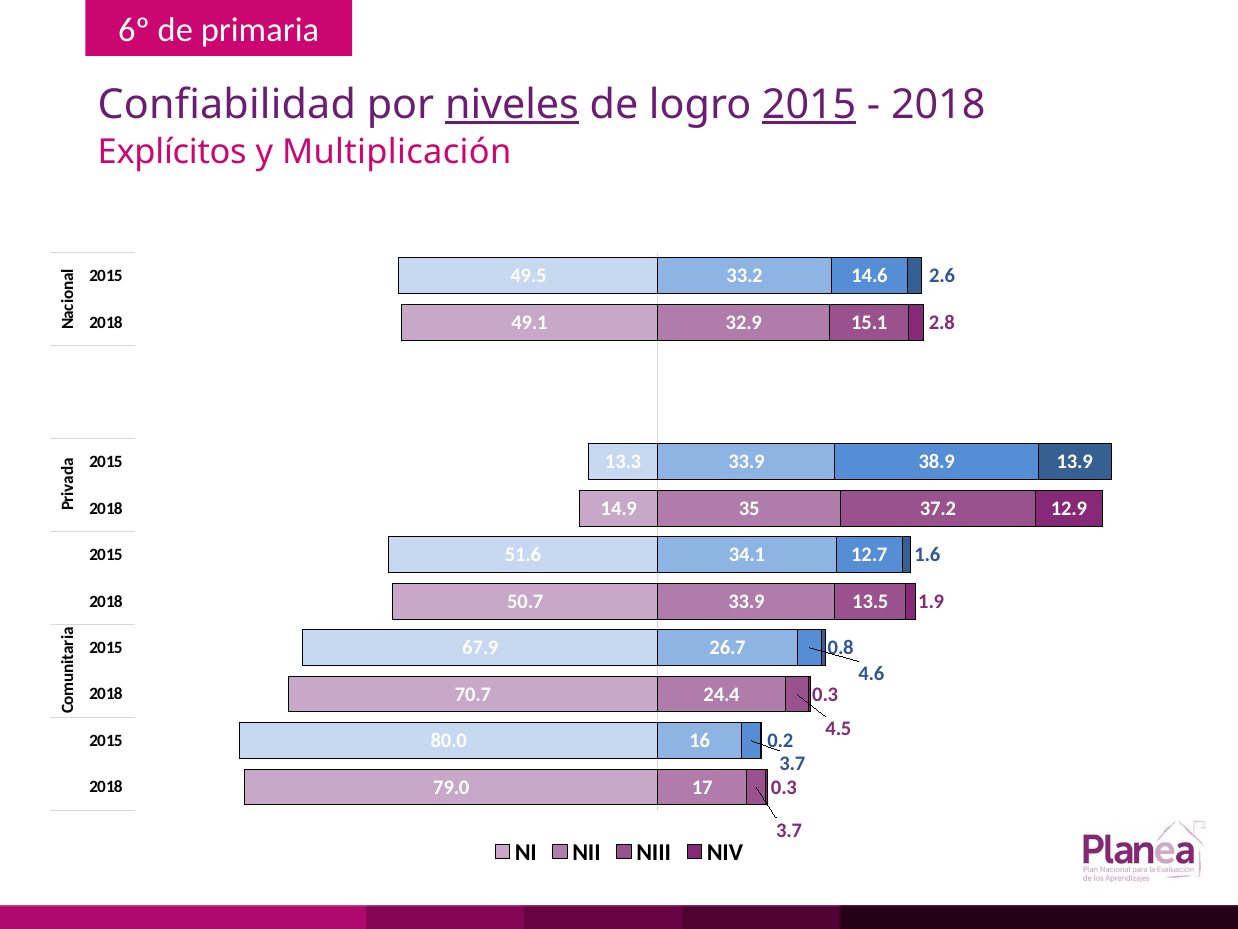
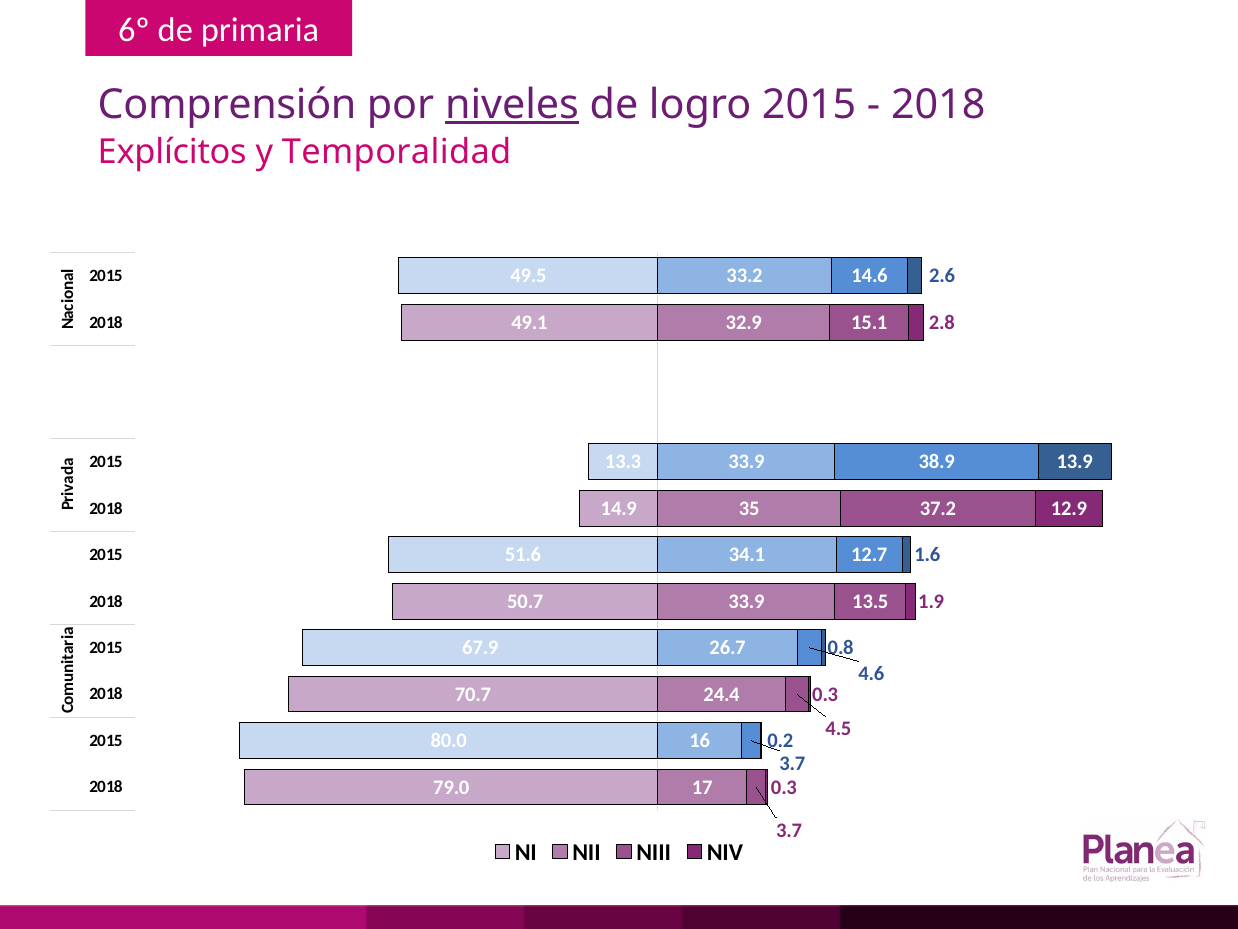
Confiabilidad: Confiabilidad -> Comprensión
2015 at (809, 105) underline: present -> none
Multiplicación: Multiplicación -> Temporalidad
